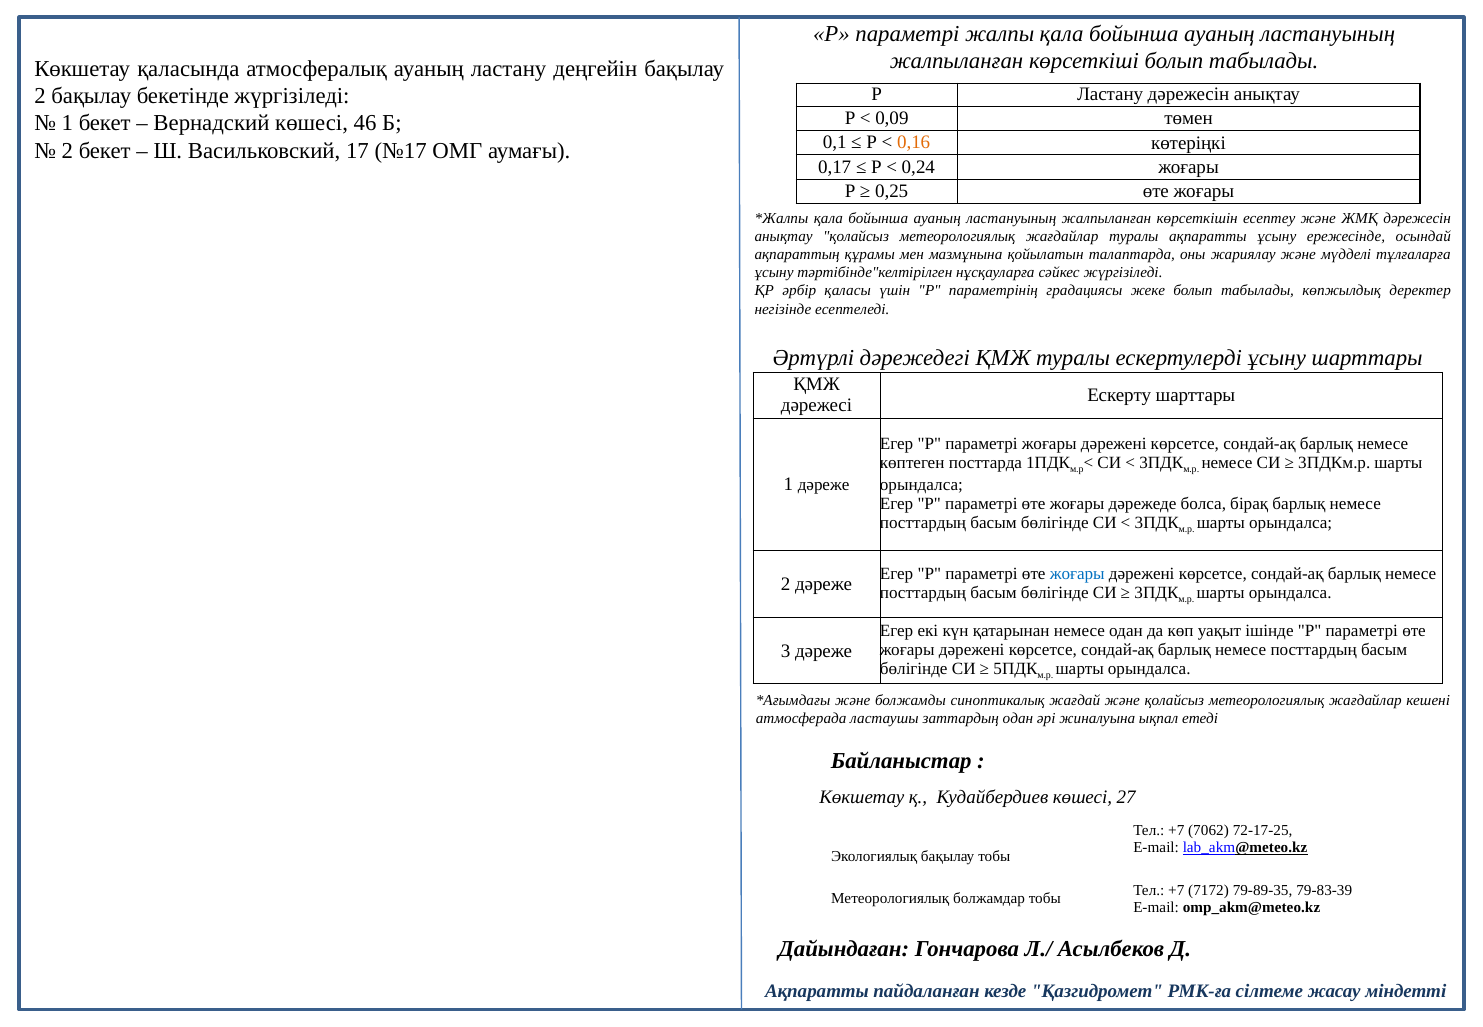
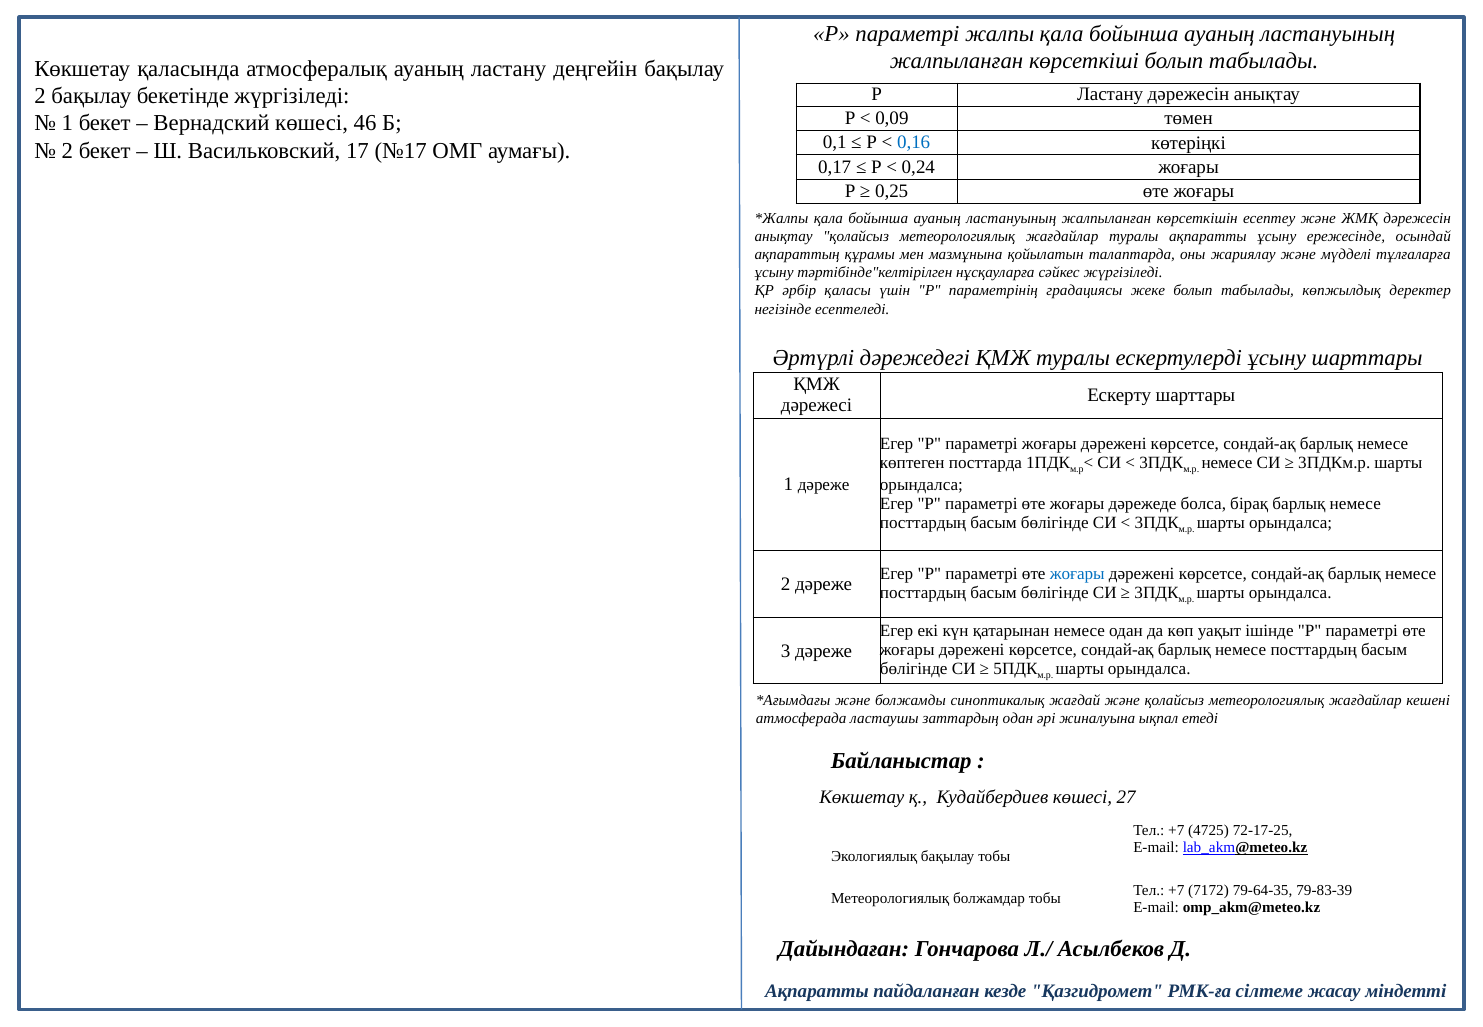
0,16 colour: orange -> blue
7062: 7062 -> 4725
79-89-35: 79-89-35 -> 79-64-35
